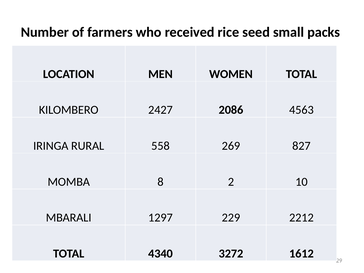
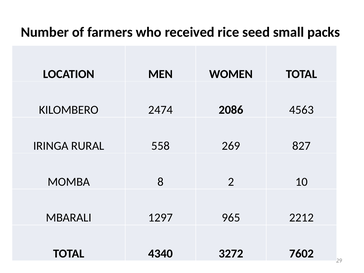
2427: 2427 -> 2474
229: 229 -> 965
1612: 1612 -> 7602
